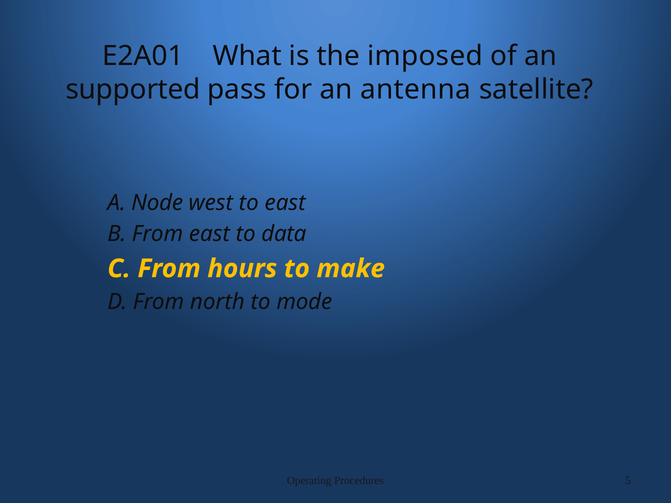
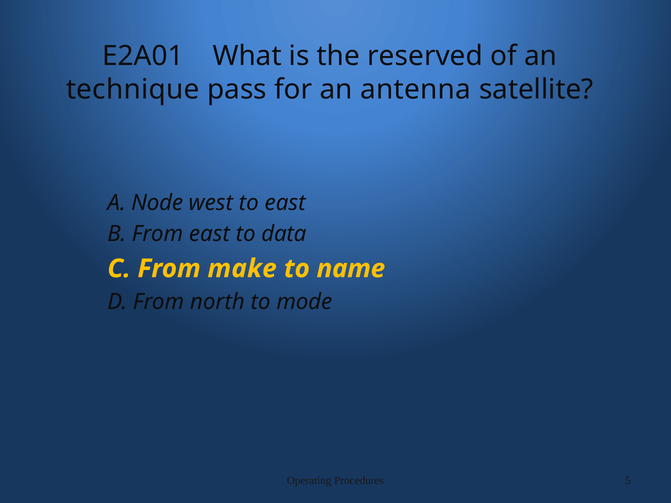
imposed: imposed -> reserved
supported: supported -> technique
hours: hours -> make
make: make -> name
